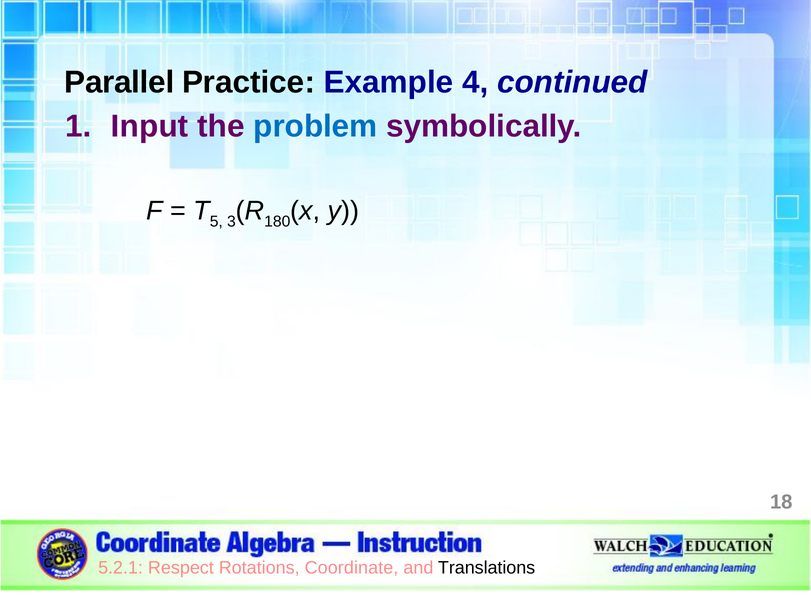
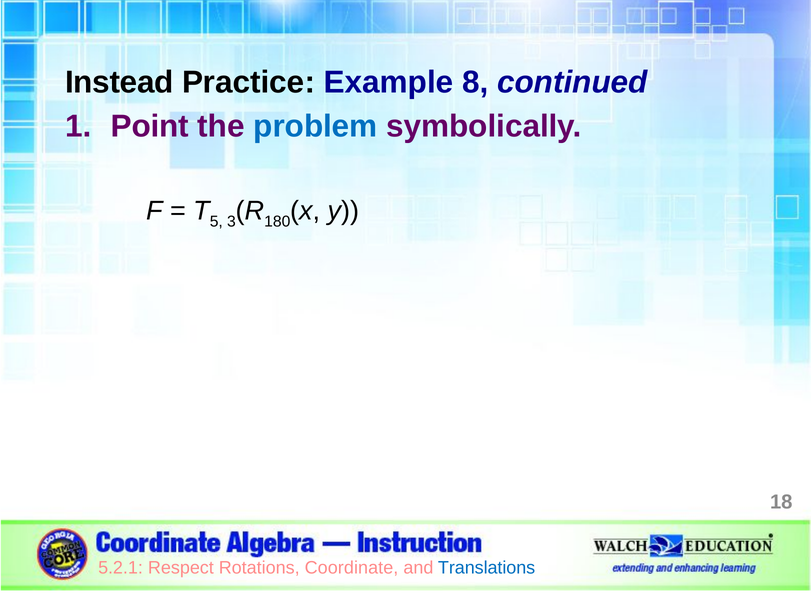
Parallel: Parallel -> Instead
4: 4 -> 8
Input: Input -> Point
Translations colour: black -> blue
